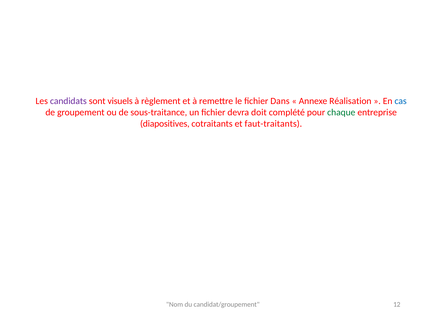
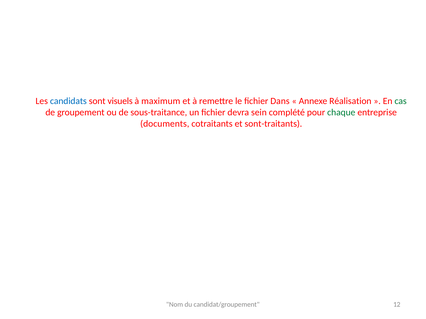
candidats colour: purple -> blue
règlement: règlement -> maximum
cas colour: blue -> green
doit: doit -> sein
diapositives: diapositives -> documents
faut-traitants: faut-traitants -> sont-traitants
